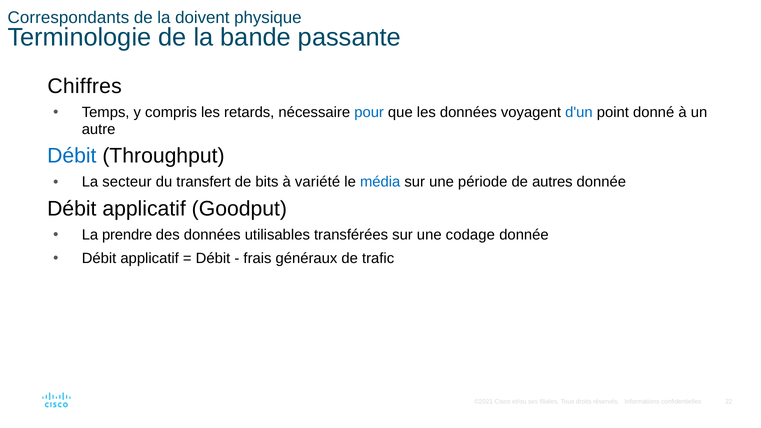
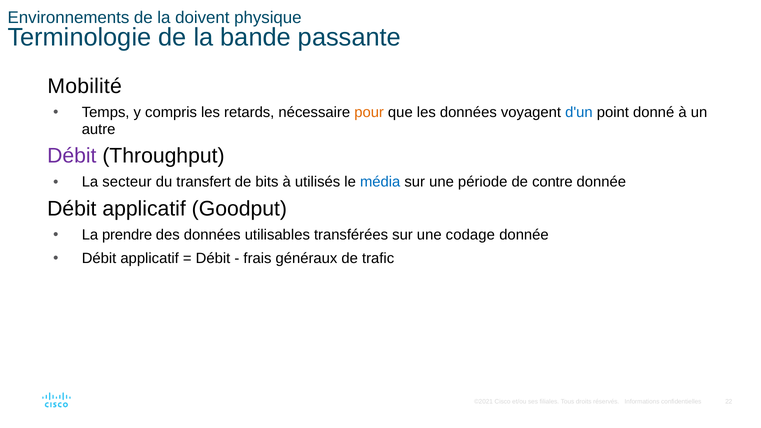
Correspondants: Correspondants -> Environnements
Chiffres: Chiffres -> Mobilité
pour colour: blue -> orange
Débit at (72, 156) colour: blue -> purple
variété: variété -> utilisés
autres: autres -> contre
